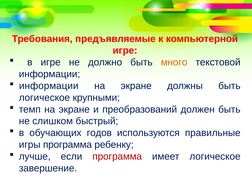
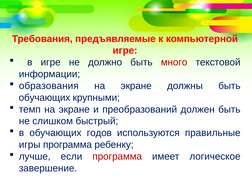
много colour: orange -> red
информации at (49, 86): информации -> образования
логическое at (44, 98): логическое -> обучающих
